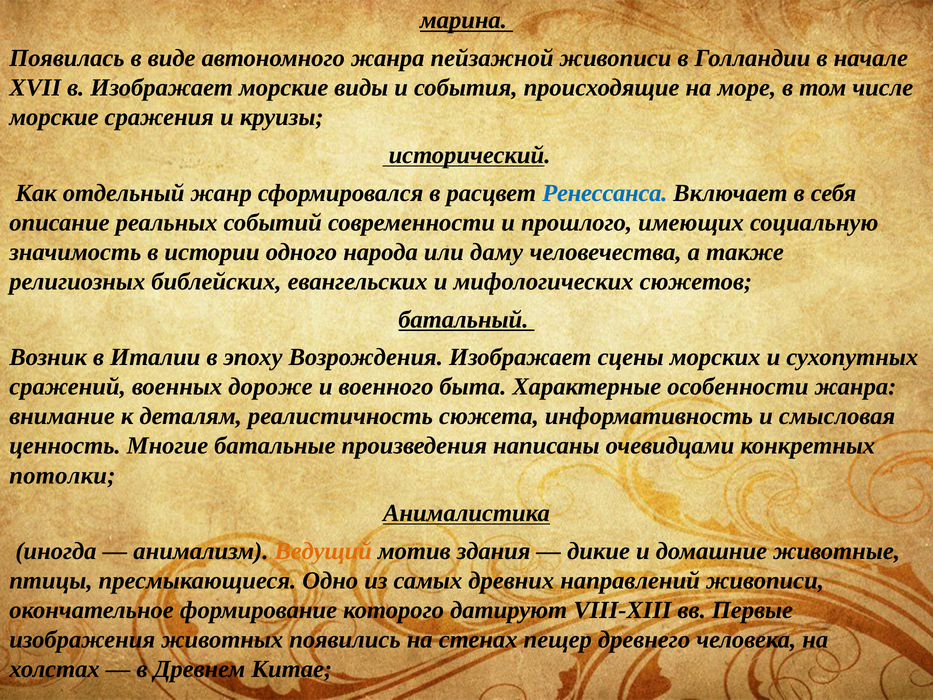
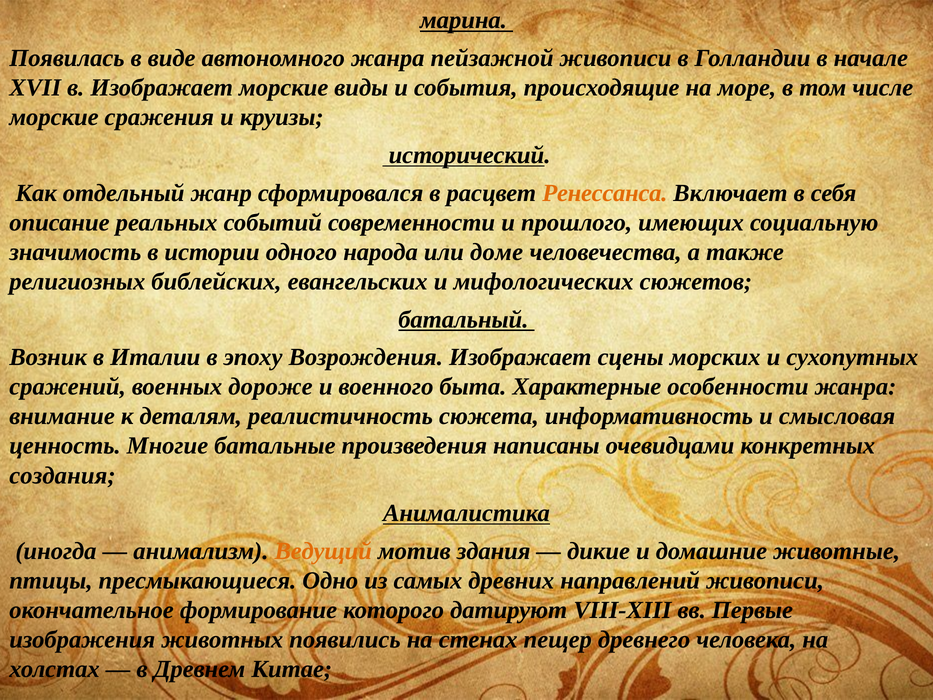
Ренессанса colour: blue -> orange
даму: даму -> доме
потолки: потолки -> создания
